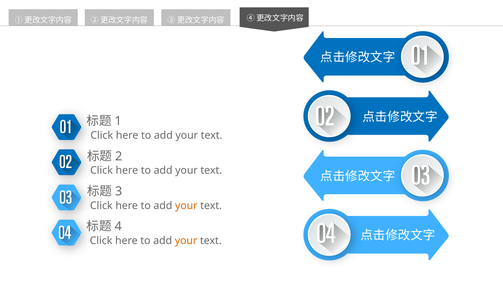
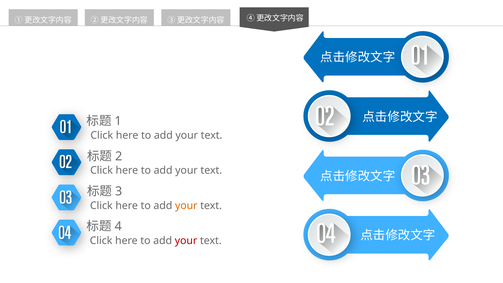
your at (186, 241) colour: orange -> red
